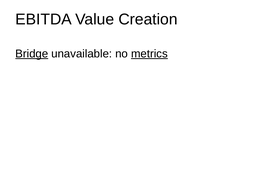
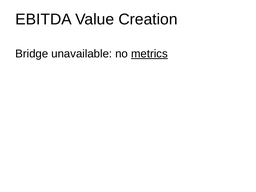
Bridge underline: present -> none
